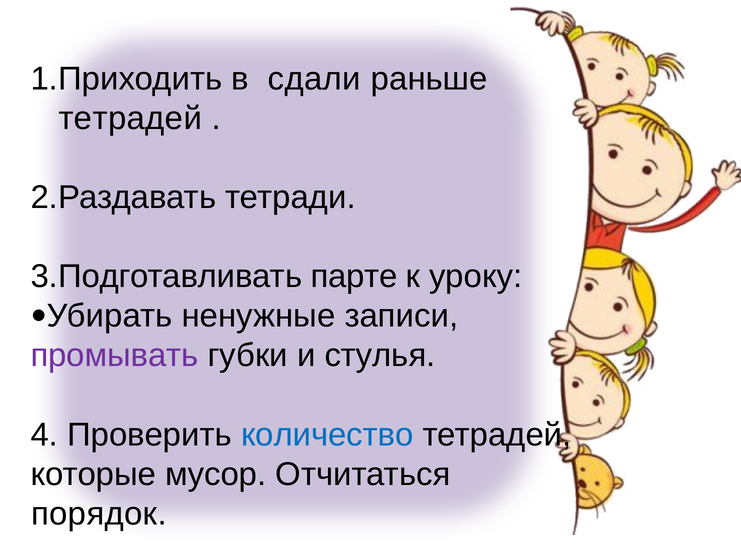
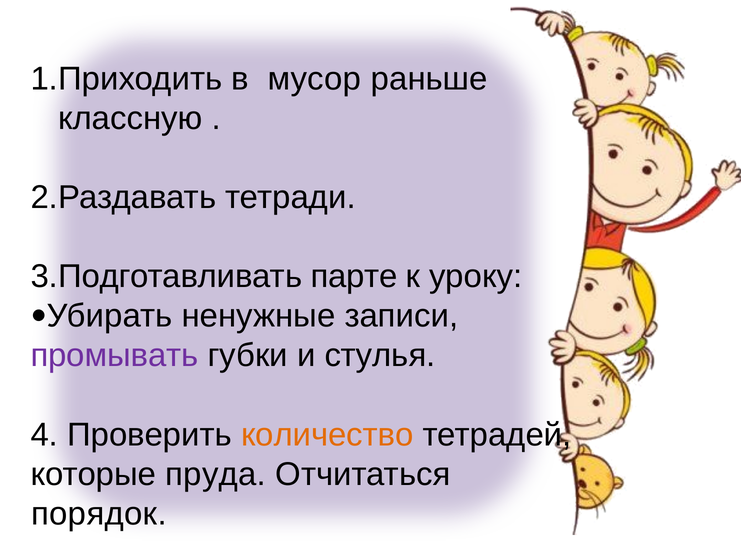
сдали: сдали -> мусор
тетрадей at (130, 118): тетрадей -> классную
количество colour: blue -> orange
мусор: мусор -> пруда
